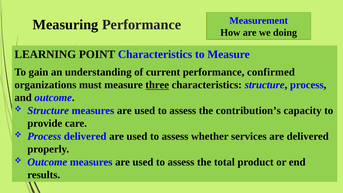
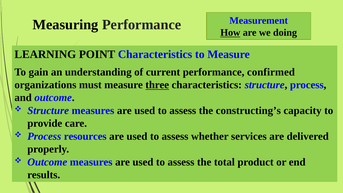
How underline: none -> present
contribution’s: contribution’s -> constructing’s
Process delivered: delivered -> resources
